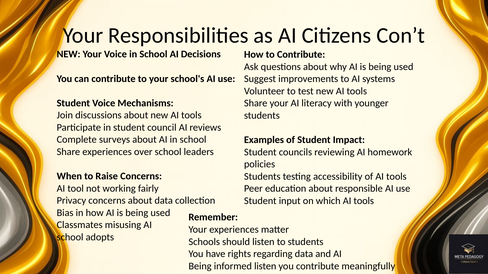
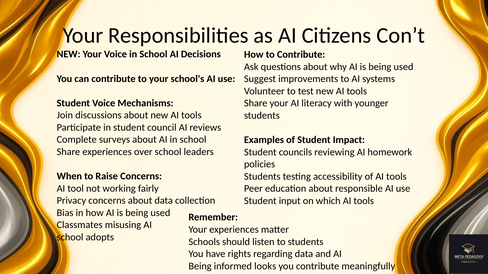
informed listen: listen -> looks
